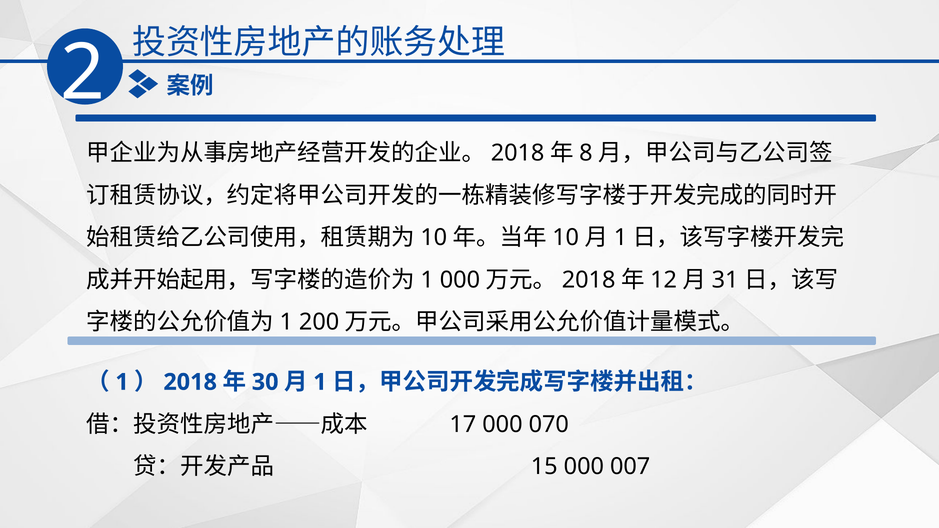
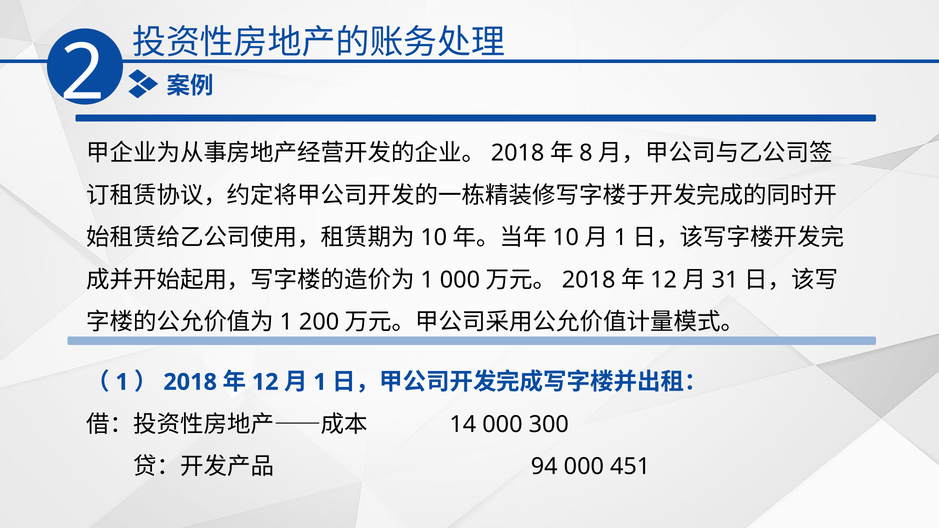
30: 30 -> 12
17: 17 -> 14
070: 070 -> 300
15: 15 -> 94
007: 007 -> 451
